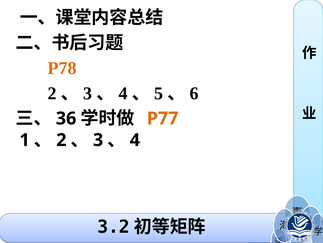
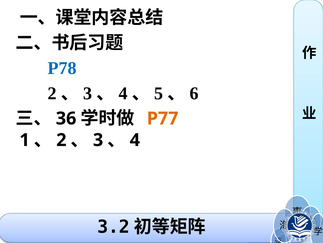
P78 colour: orange -> blue
